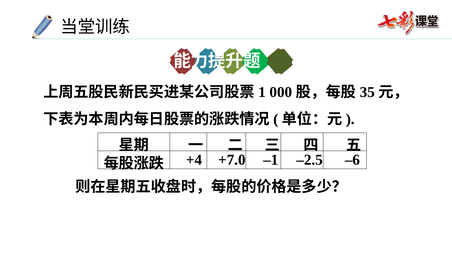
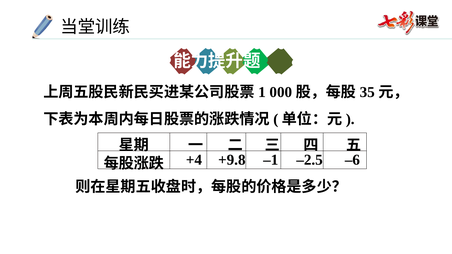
+7.0: +7.0 -> +9.8
